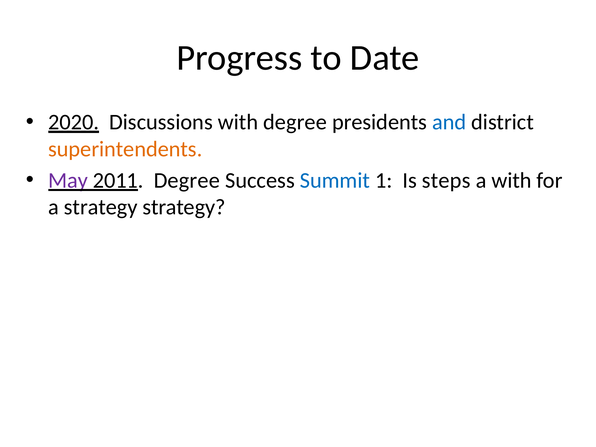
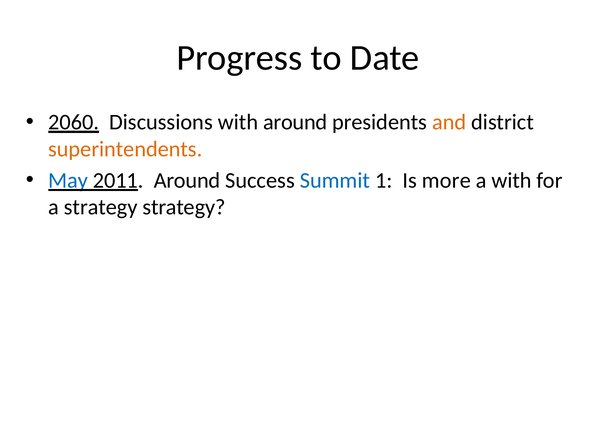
2020: 2020 -> 2060
with degree: degree -> around
and colour: blue -> orange
May colour: purple -> blue
2011 Degree: Degree -> Around
steps: steps -> more
